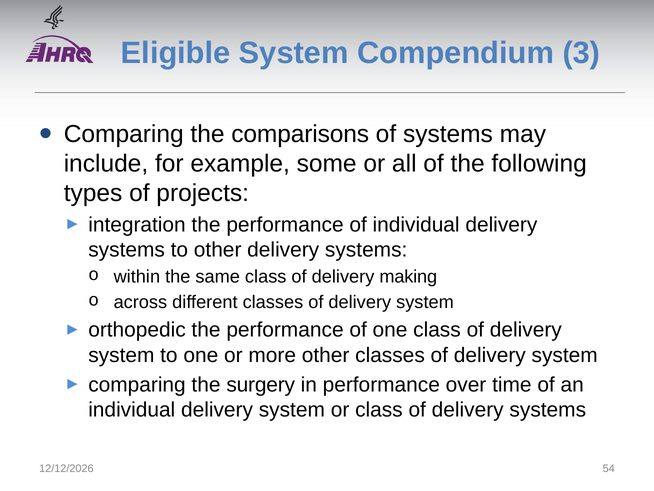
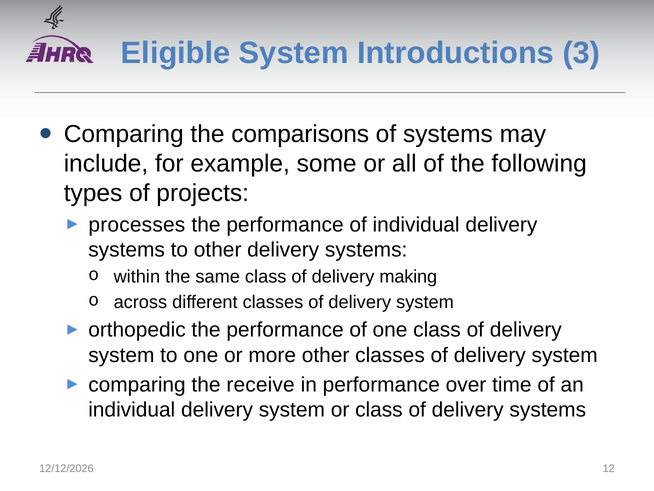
Compendium: Compendium -> Introductions
integration: integration -> processes
surgery: surgery -> receive
54: 54 -> 12
